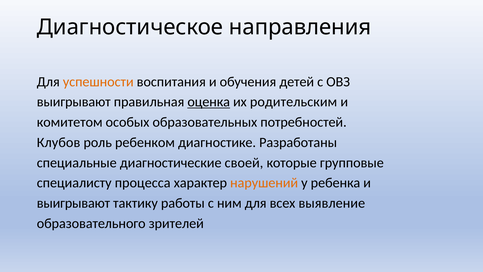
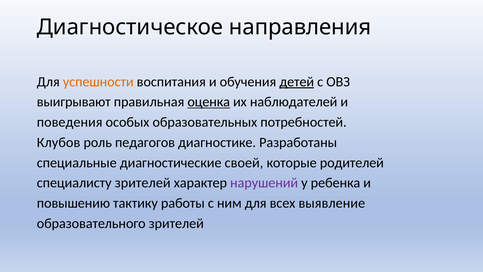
детей underline: none -> present
родительским: родительским -> наблюдателей
комитетом: комитетом -> поведения
ребенком: ребенком -> педагогов
групповые: групповые -> родителей
специалисту процесса: процесса -> зрителей
нарушений colour: orange -> purple
выигрывают at (73, 203): выигрывают -> повышению
